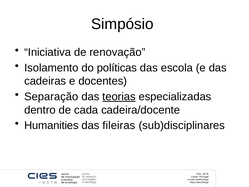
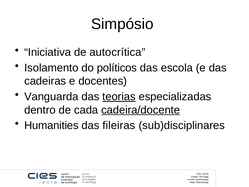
renovação: renovação -> autocrítica
políticas: políticas -> políticos
Separação: Separação -> Vanguarda
cadeira/docente underline: none -> present
